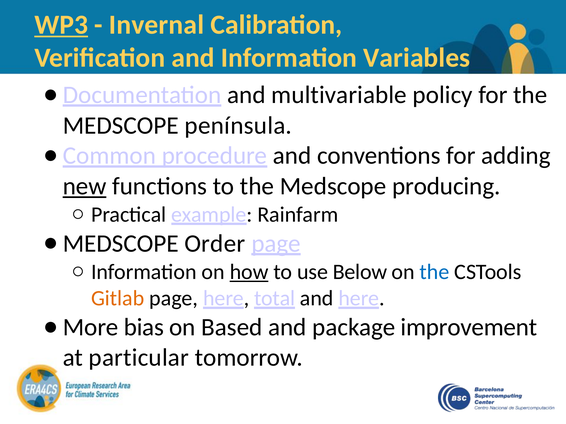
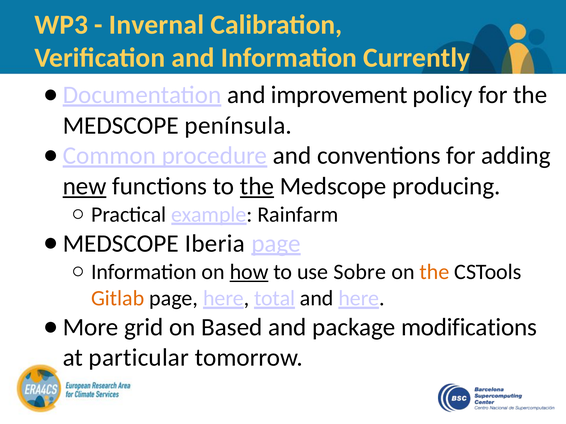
WP3 underline: present -> none
Variables: Variables -> Currently
multivariable: multivariable -> improvement
the at (257, 187) underline: none -> present
Order: Order -> Iberia
Below: Below -> Sobre
the at (434, 272) colour: blue -> orange
bias: bias -> grid
improvement: improvement -> modifications
